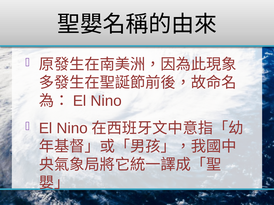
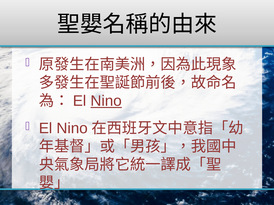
Nino at (106, 101) underline: none -> present
